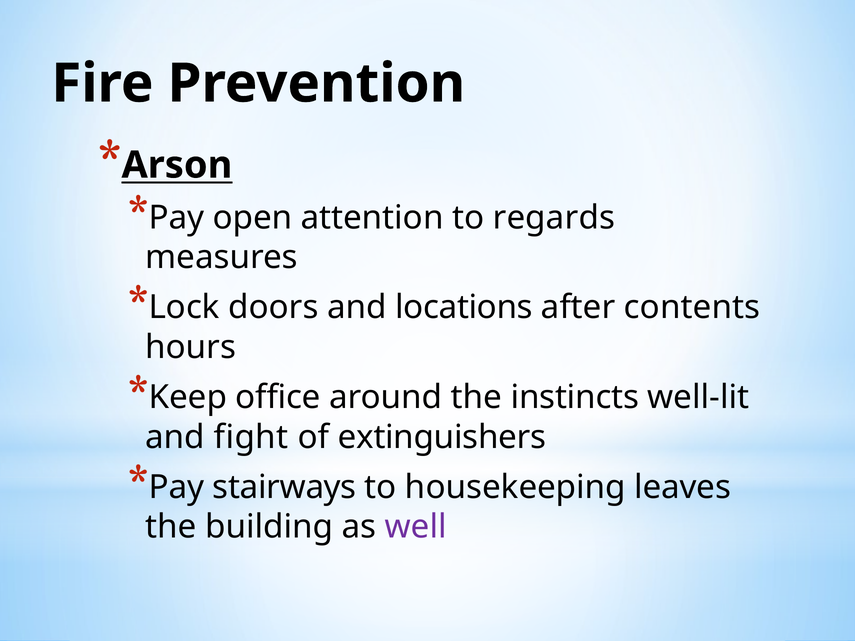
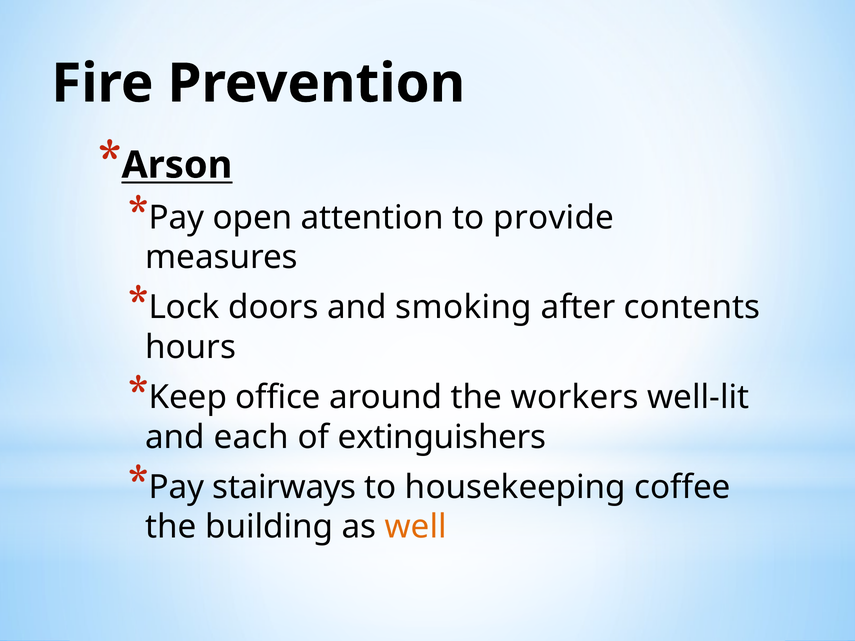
regards: regards -> provide
locations: locations -> smoking
instincts: instincts -> workers
fight: fight -> each
leaves: leaves -> coffee
well colour: purple -> orange
